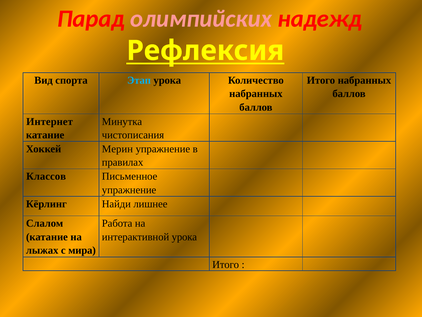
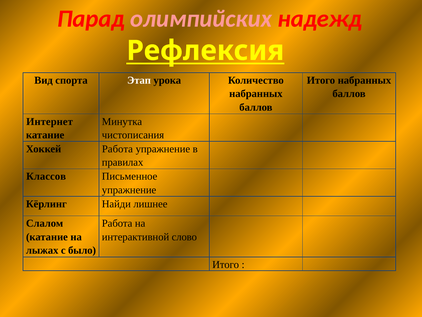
Этап colour: light blue -> white
Хоккей Мерин: Мерин -> Работа
интерактивной урока: урока -> слово
мира: мира -> было
